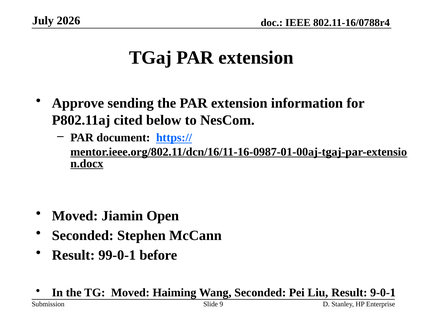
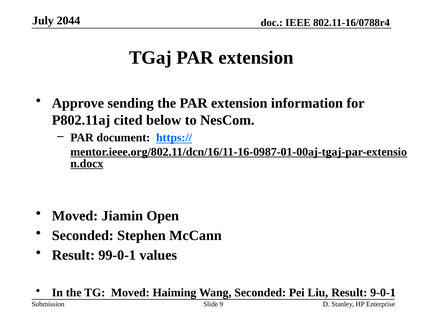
2026: 2026 -> 2044
before: before -> values
